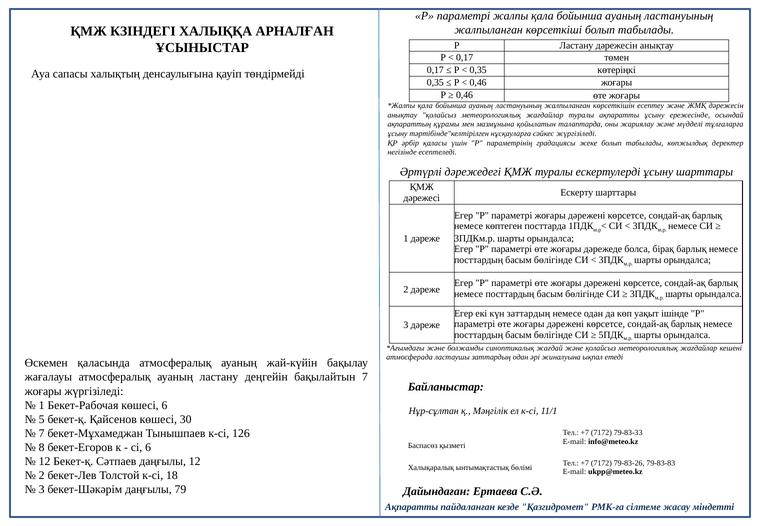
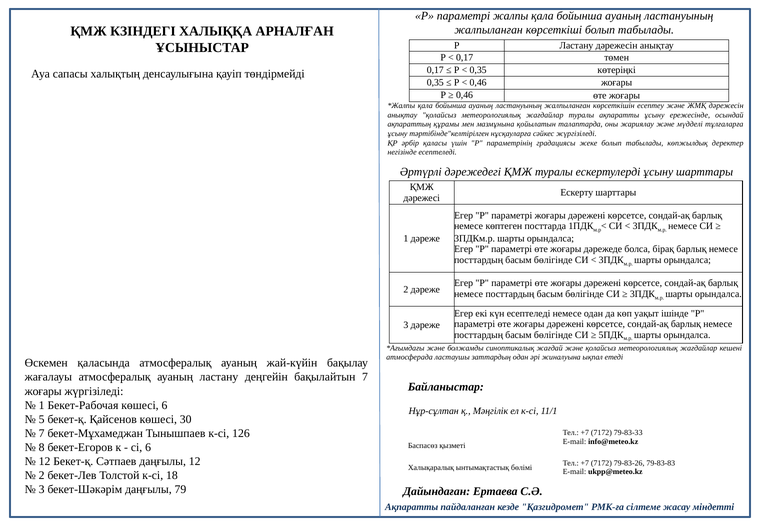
күн заттардың: заттардың -> есептеледі
